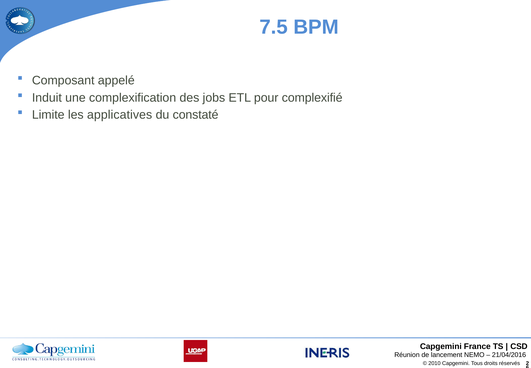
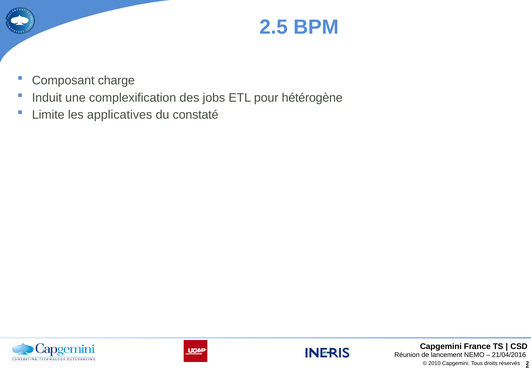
7.5: 7.5 -> 2.5
appelé: appelé -> charge
complexifié: complexifié -> hétérogène
